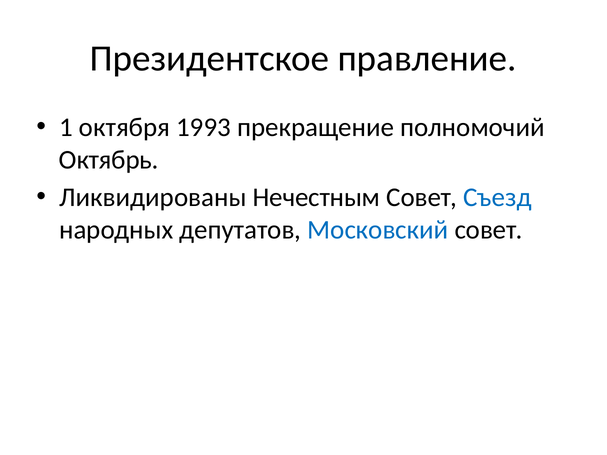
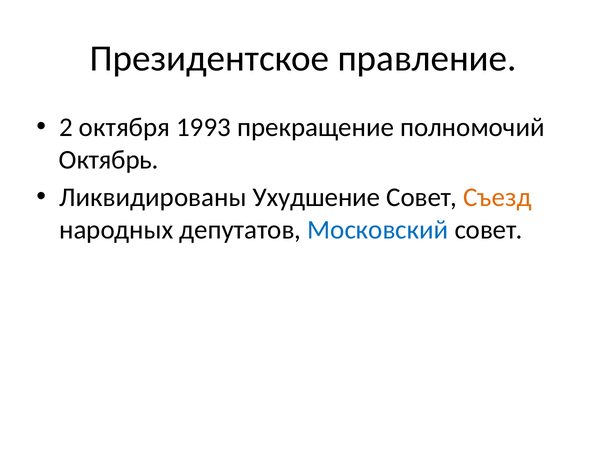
1: 1 -> 2
Нечестным: Нечестным -> Ухудшение
Съезд colour: blue -> orange
